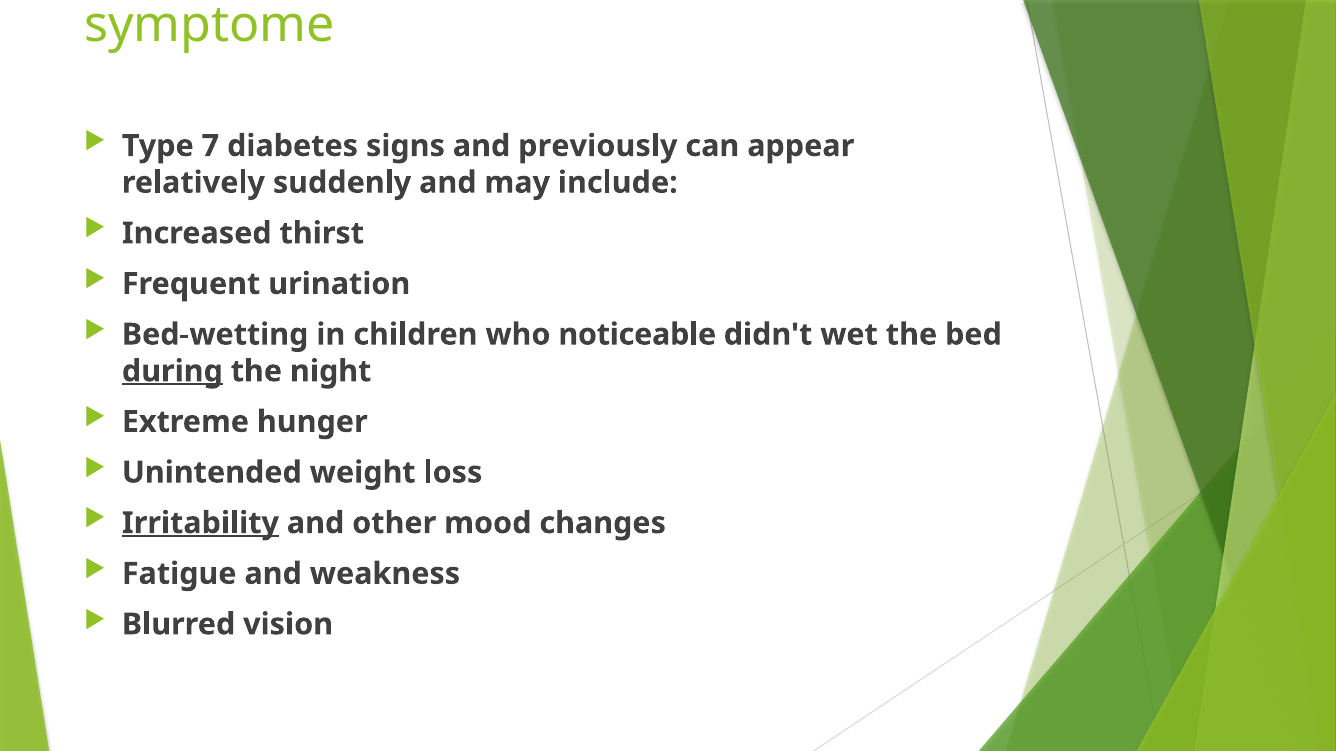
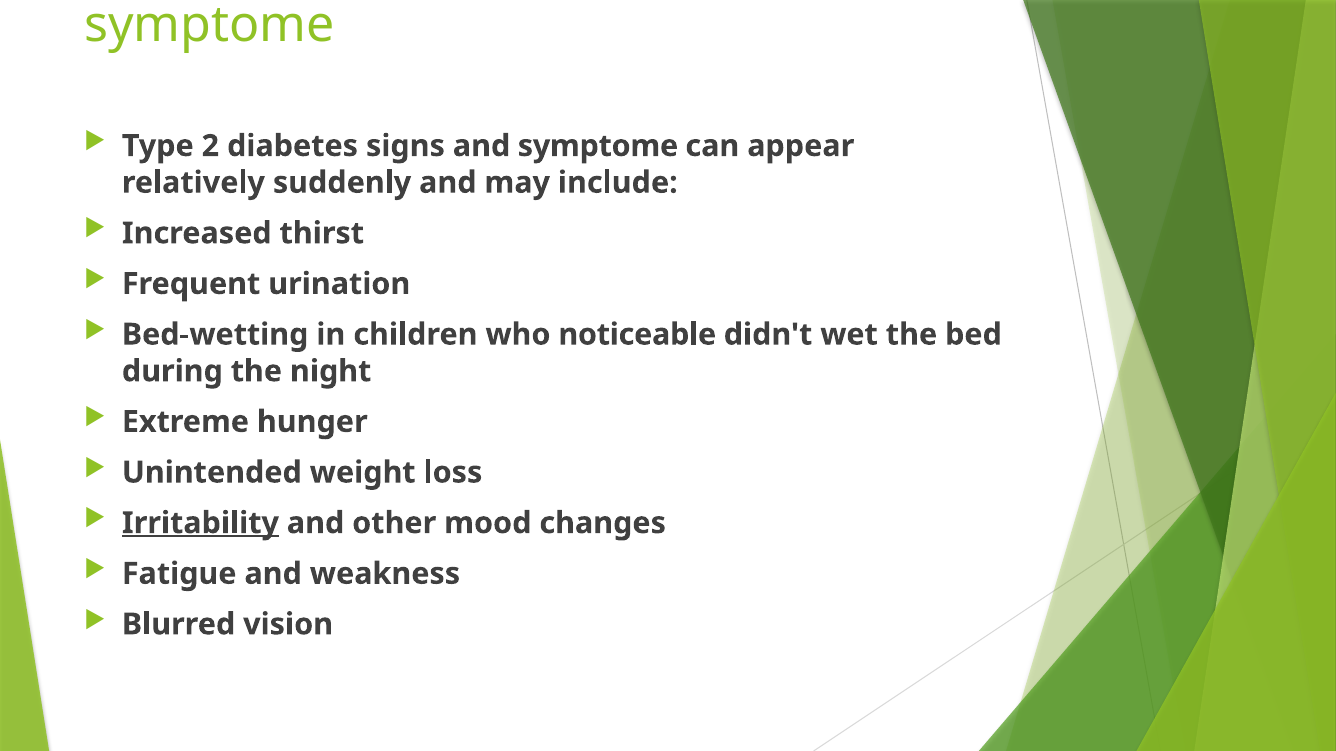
7: 7 -> 2
and previously: previously -> symptome
during underline: present -> none
